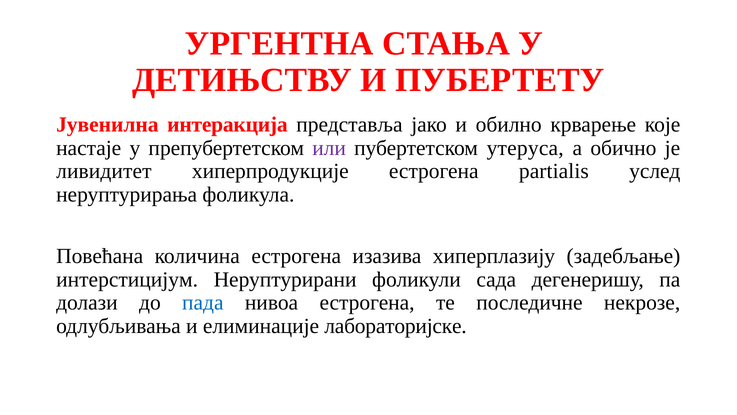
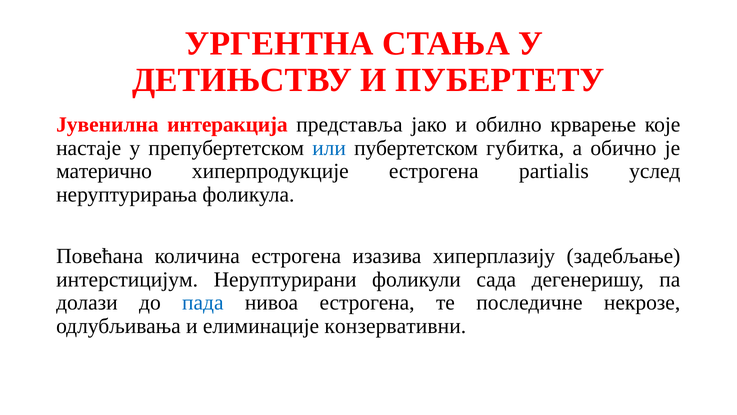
или colour: purple -> blue
утеруса: утеруса -> губитка
ливидитет: ливидитет -> матерично
лабораторијске: лабораторијске -> конзервативни
